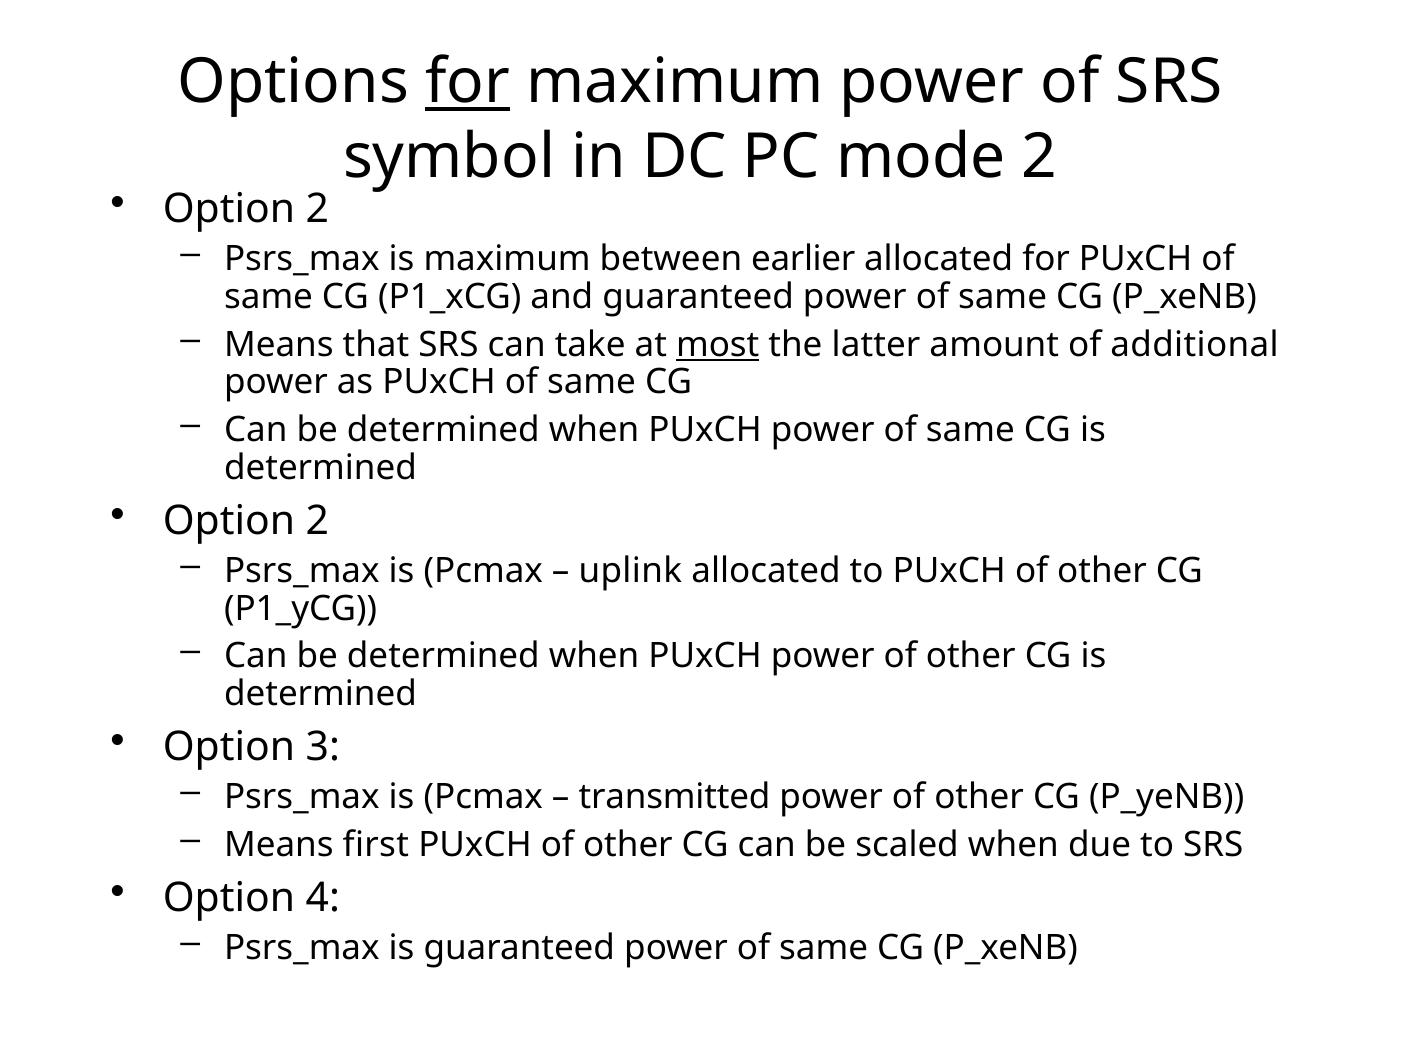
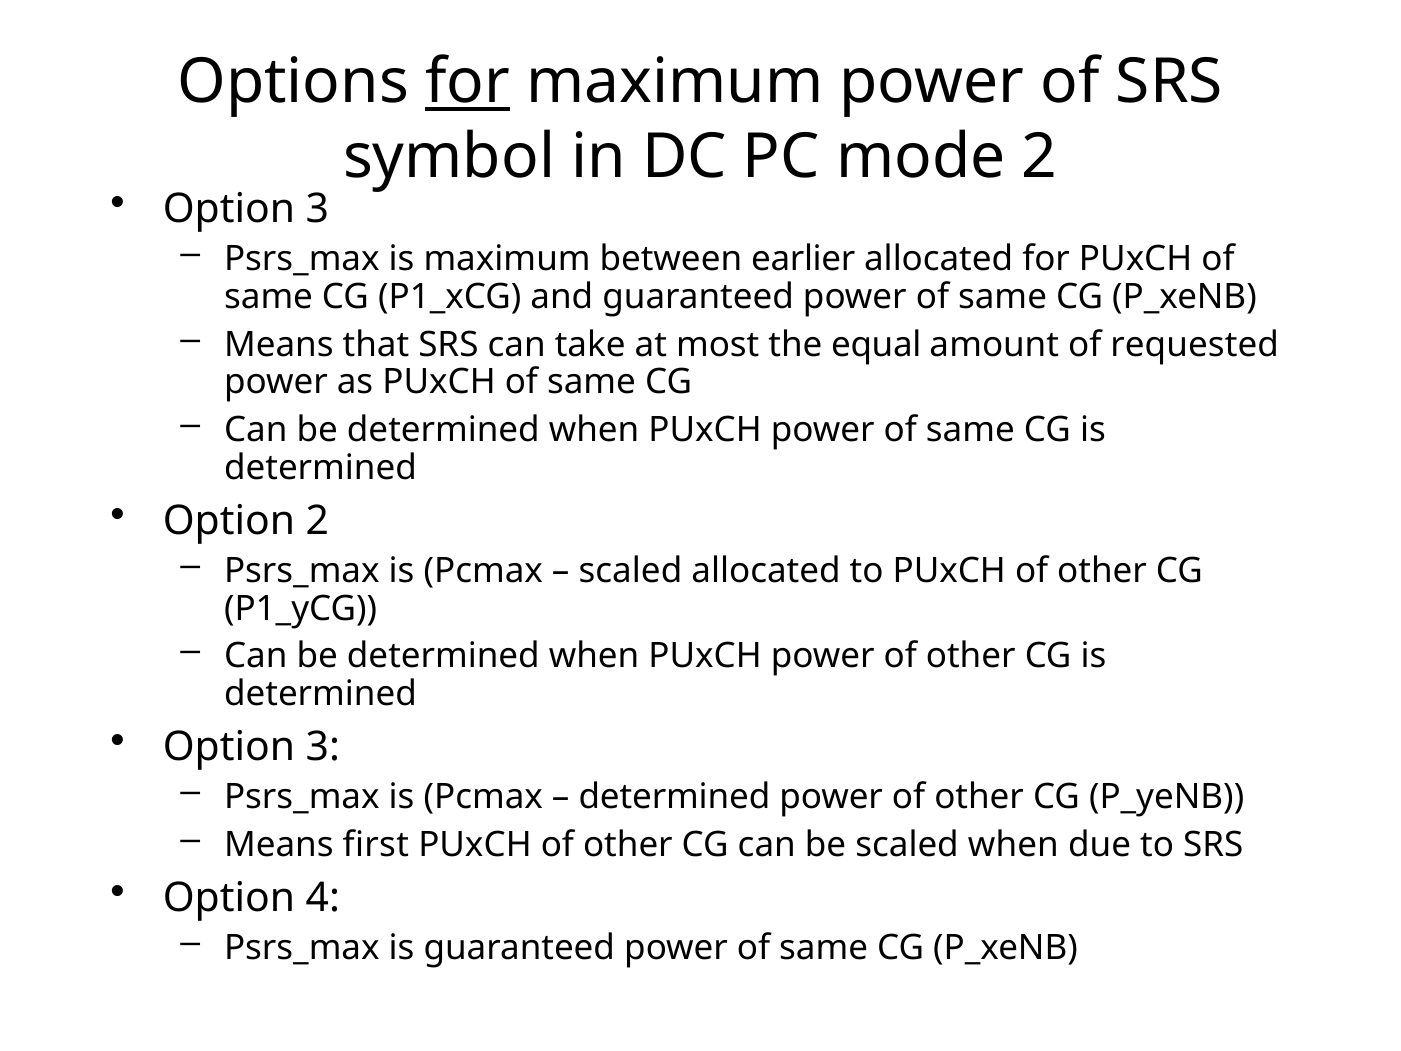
2 at (317, 209): 2 -> 3
most underline: present -> none
latter: latter -> equal
additional: additional -> requested
uplink at (630, 571): uplink -> scaled
transmitted at (674, 797): transmitted -> determined
